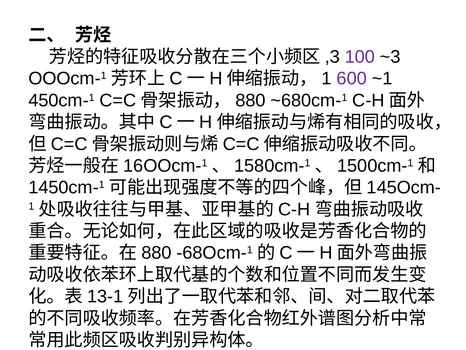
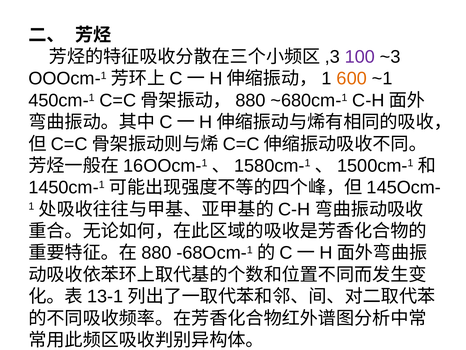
600 colour: purple -> orange
